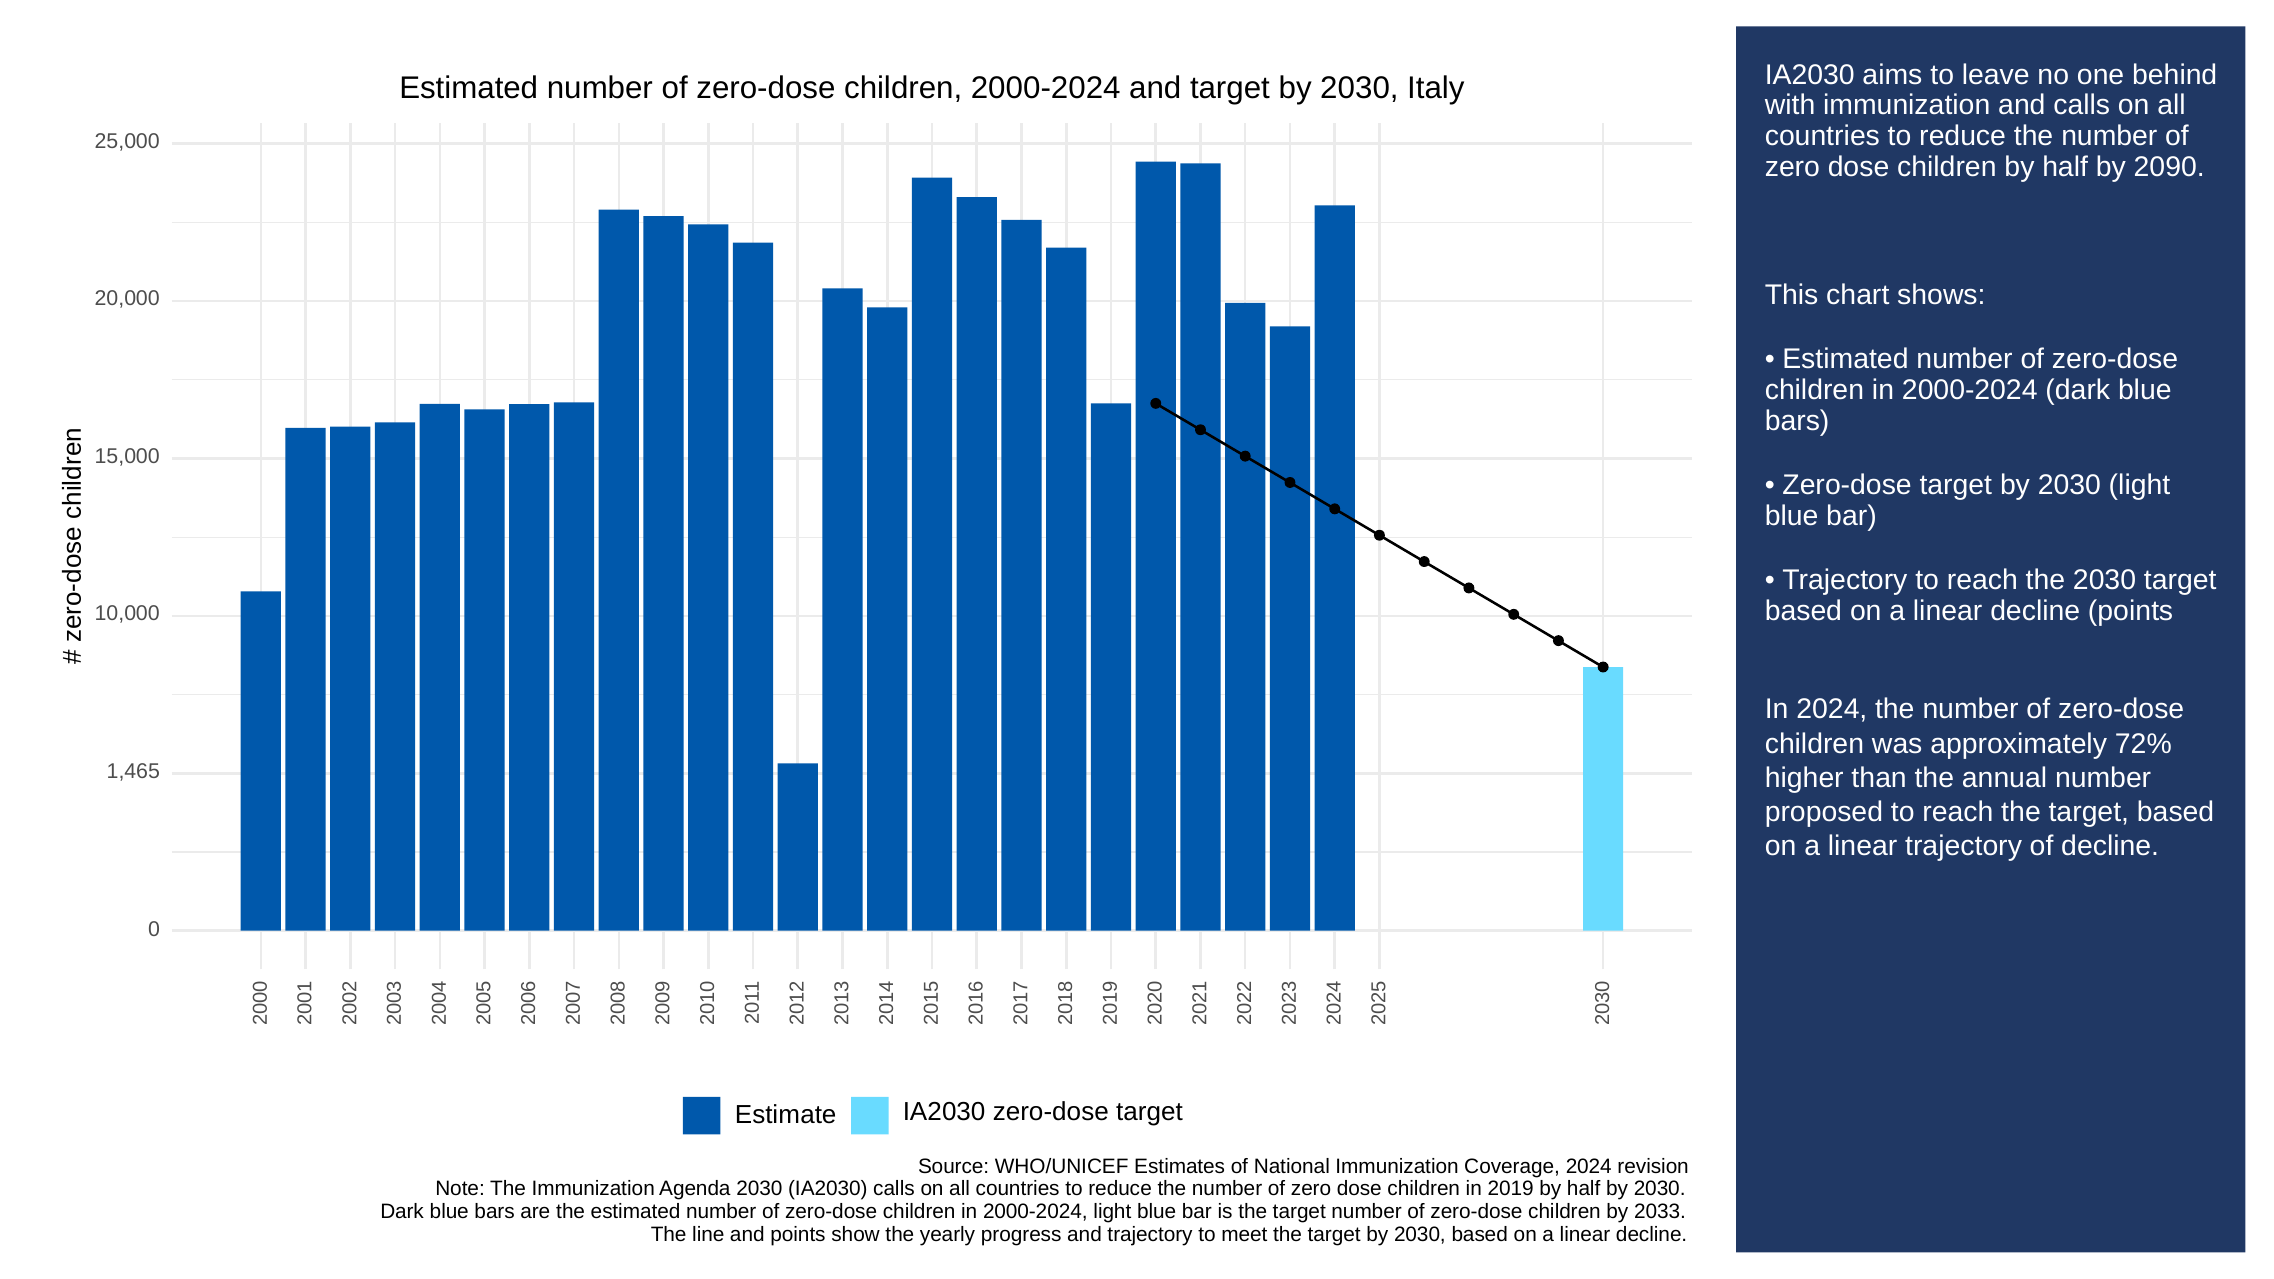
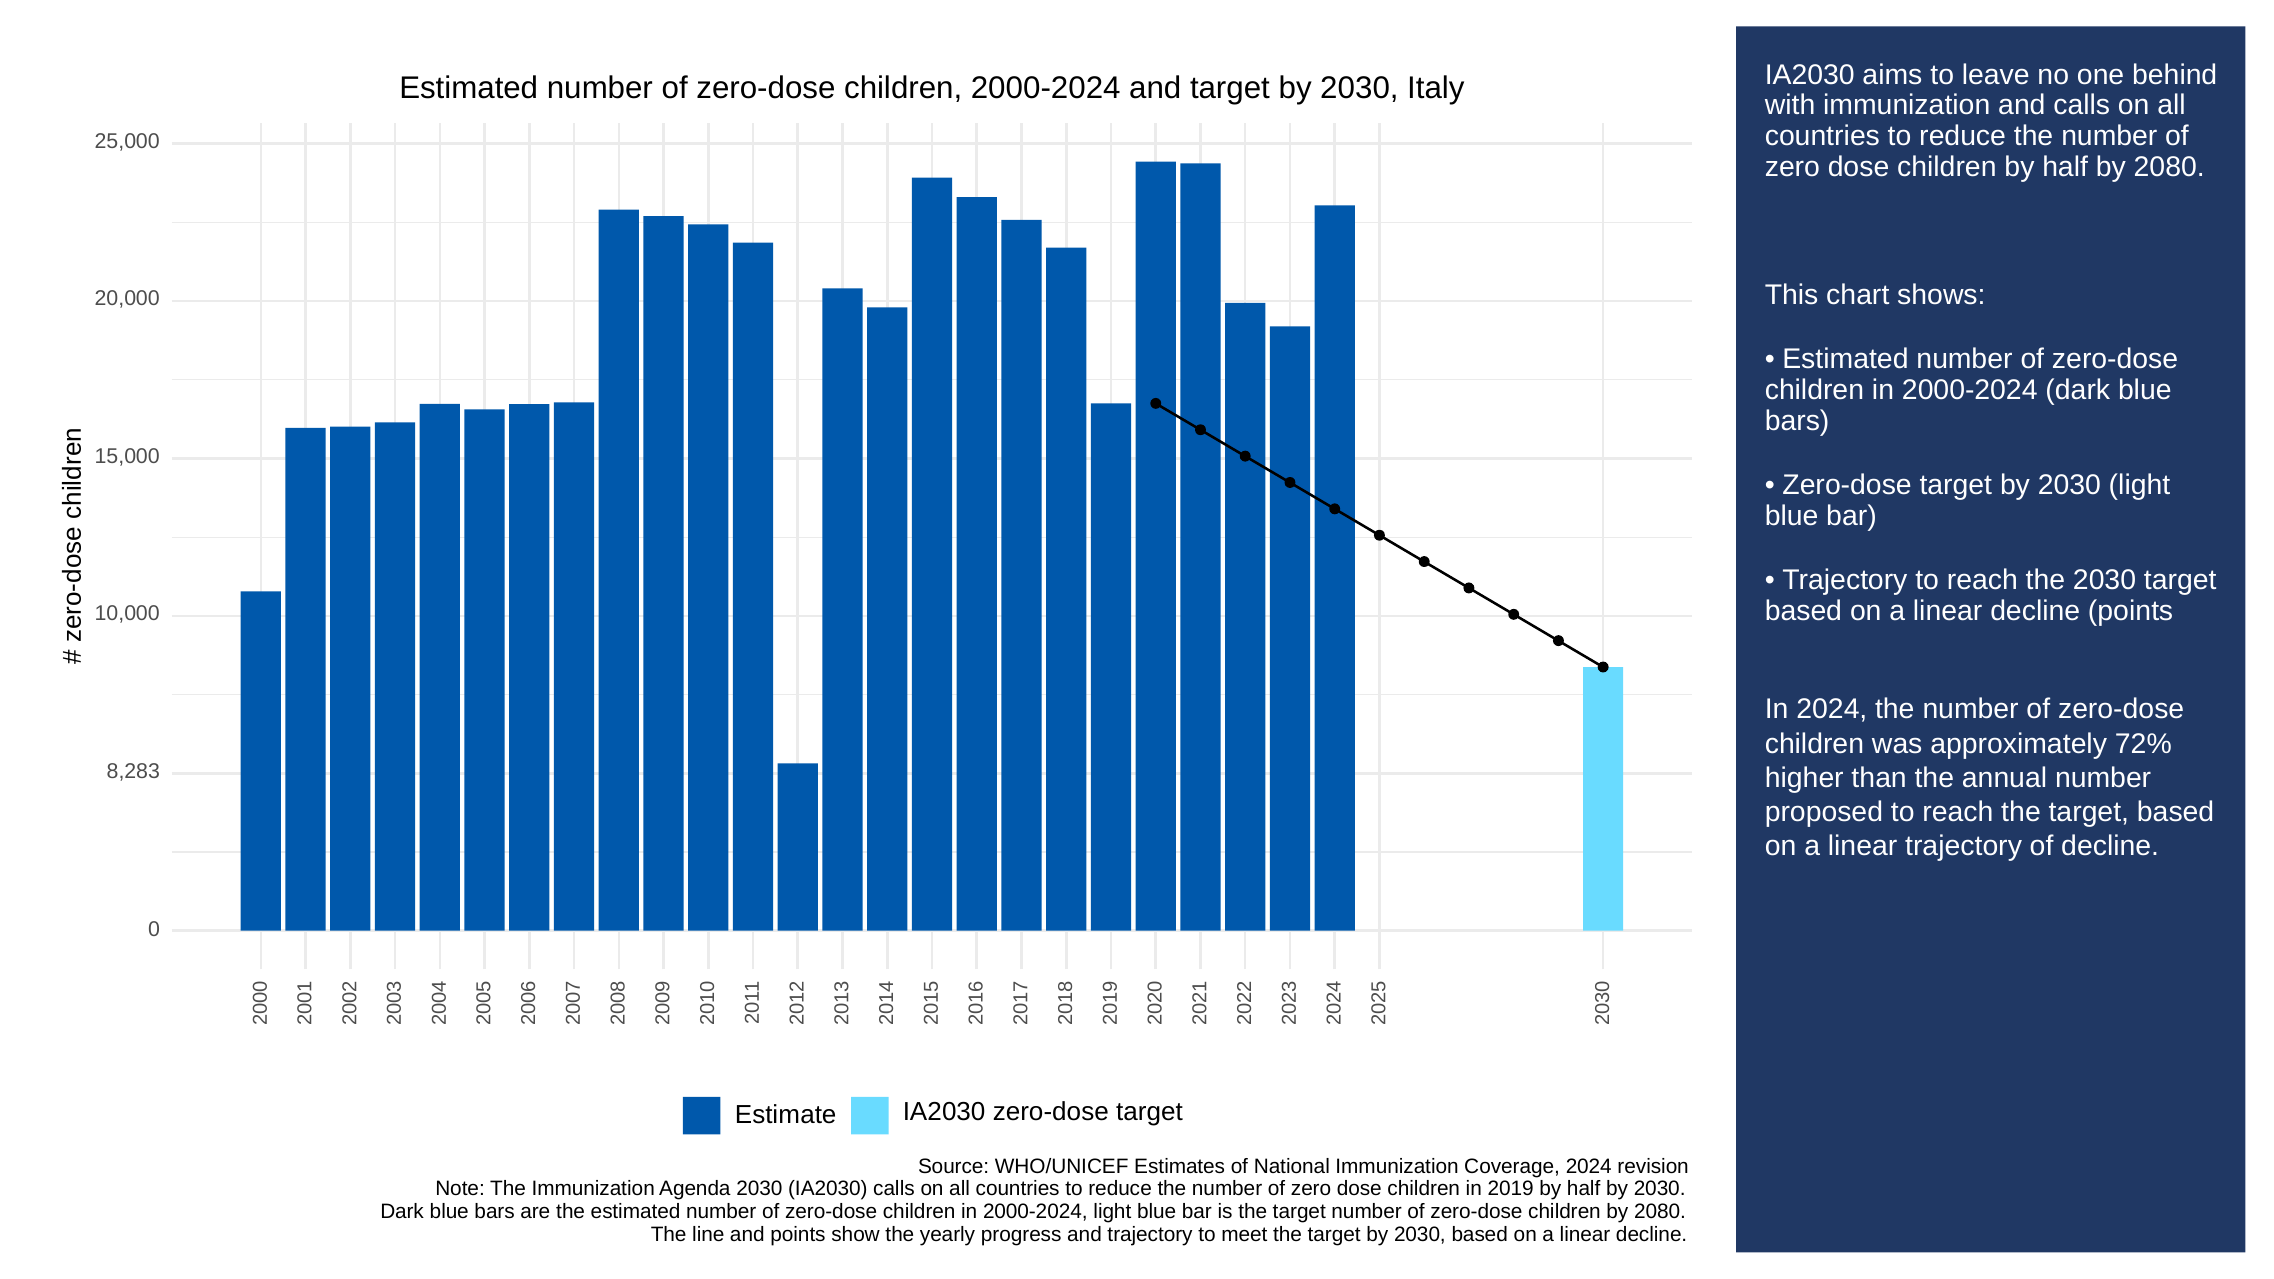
half by 2090: 2090 -> 2080
1,465: 1,465 -> 8,283
children by 2033: 2033 -> 2080
